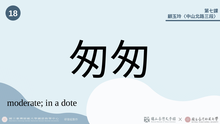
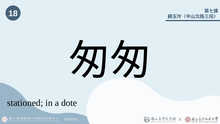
moderate: moderate -> stationed
